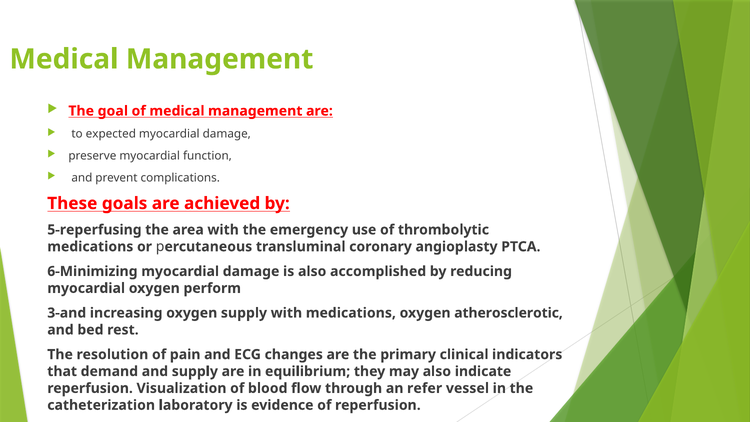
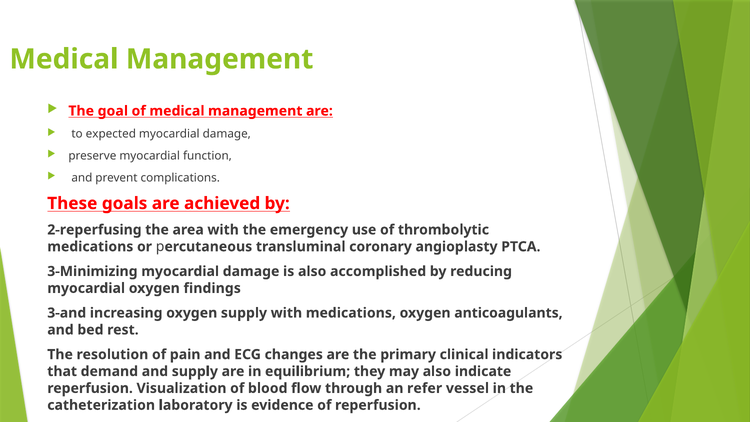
5-reperfusing: 5-reperfusing -> 2-reperfusing
6-Minimizing: 6-Minimizing -> 3-Minimizing
perform: perform -> findings
atherosclerotic: atherosclerotic -> anticoagulants
